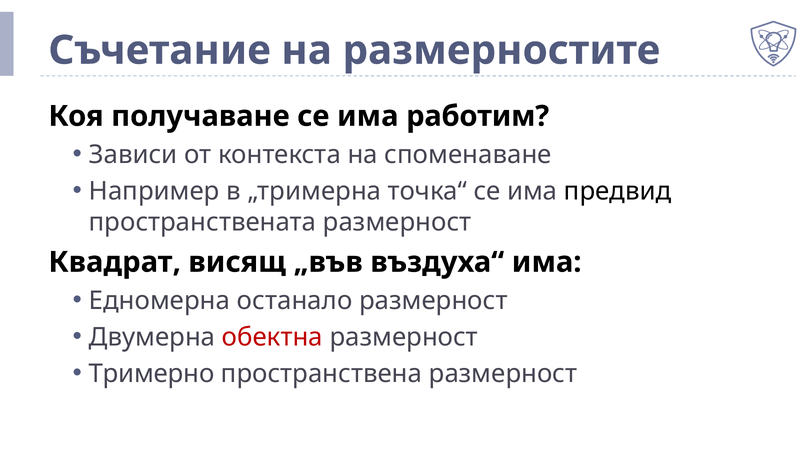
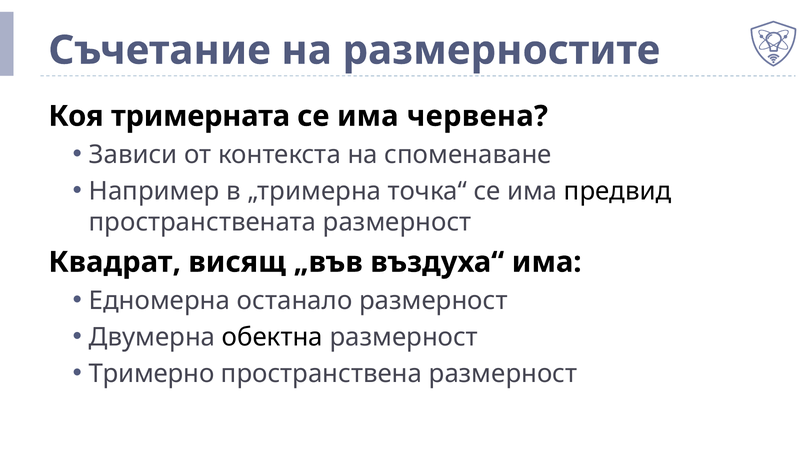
получаване: получаване -> тримерната
работим: работим -> червена
обектна colour: red -> black
